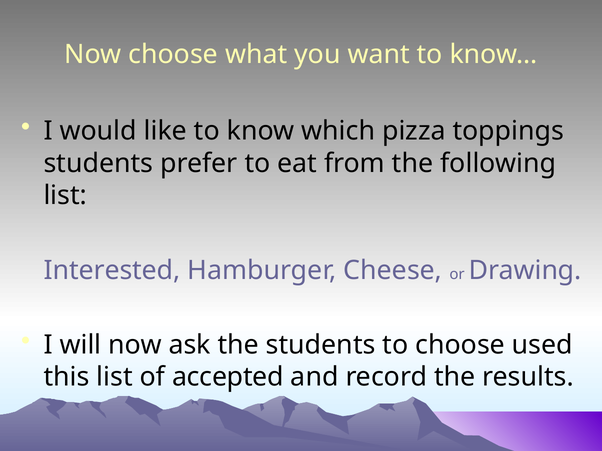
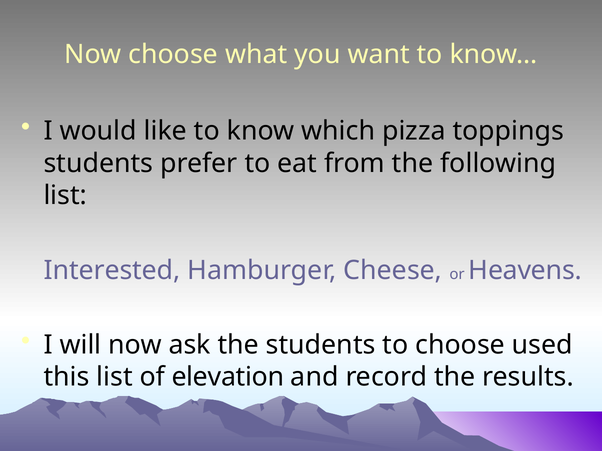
Drawing: Drawing -> Heavens
accepted: accepted -> elevation
